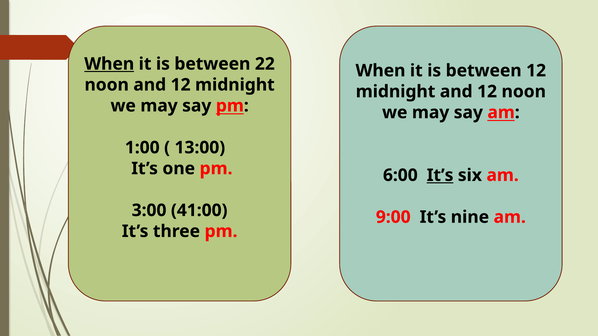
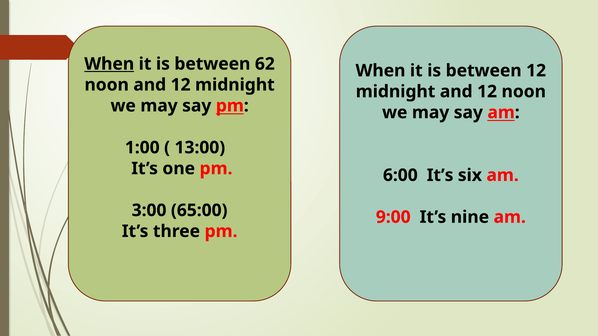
22: 22 -> 62
It’s at (440, 175) underline: present -> none
41:00: 41:00 -> 65:00
